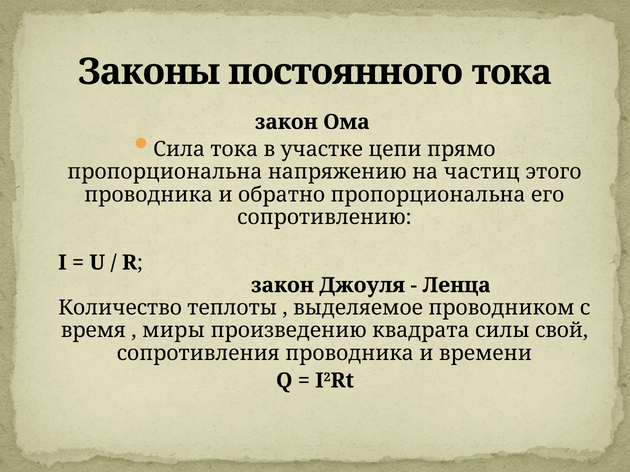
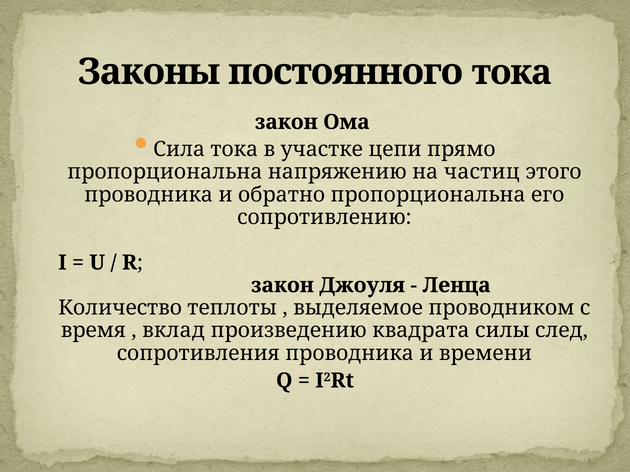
миры: миры -> вклад
свой: свой -> след
